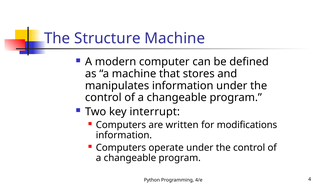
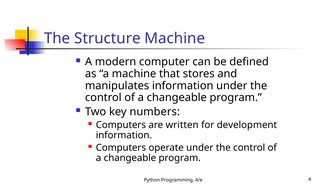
interrupt: interrupt -> numbers
modifications: modifications -> development
